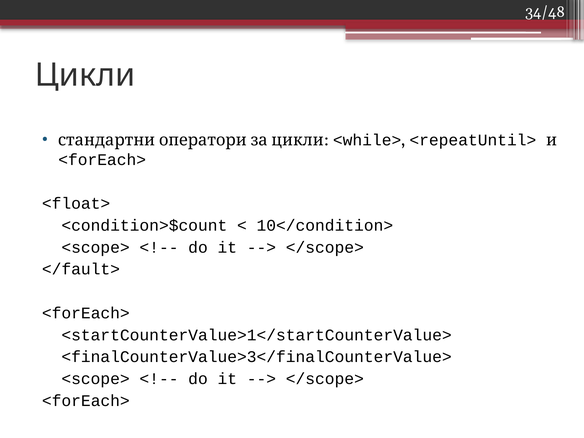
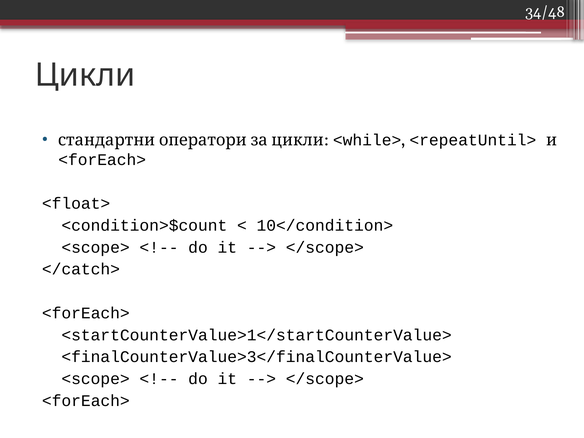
</fault>: </fault> -> </catch>
